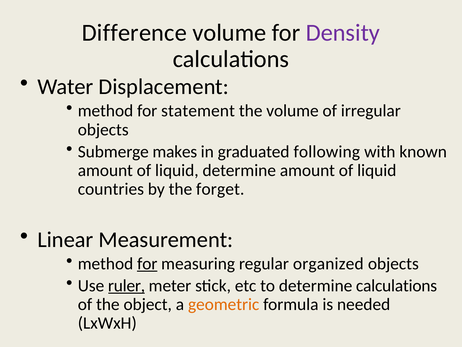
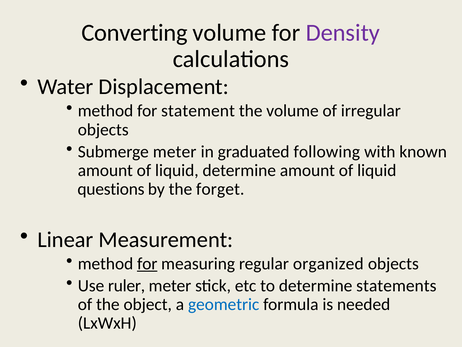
Difference: Difference -> Converting
Submerge makes: makes -> meter
countries: countries -> questions
ruler underline: present -> none
determine calculations: calculations -> statements
geometric colour: orange -> blue
